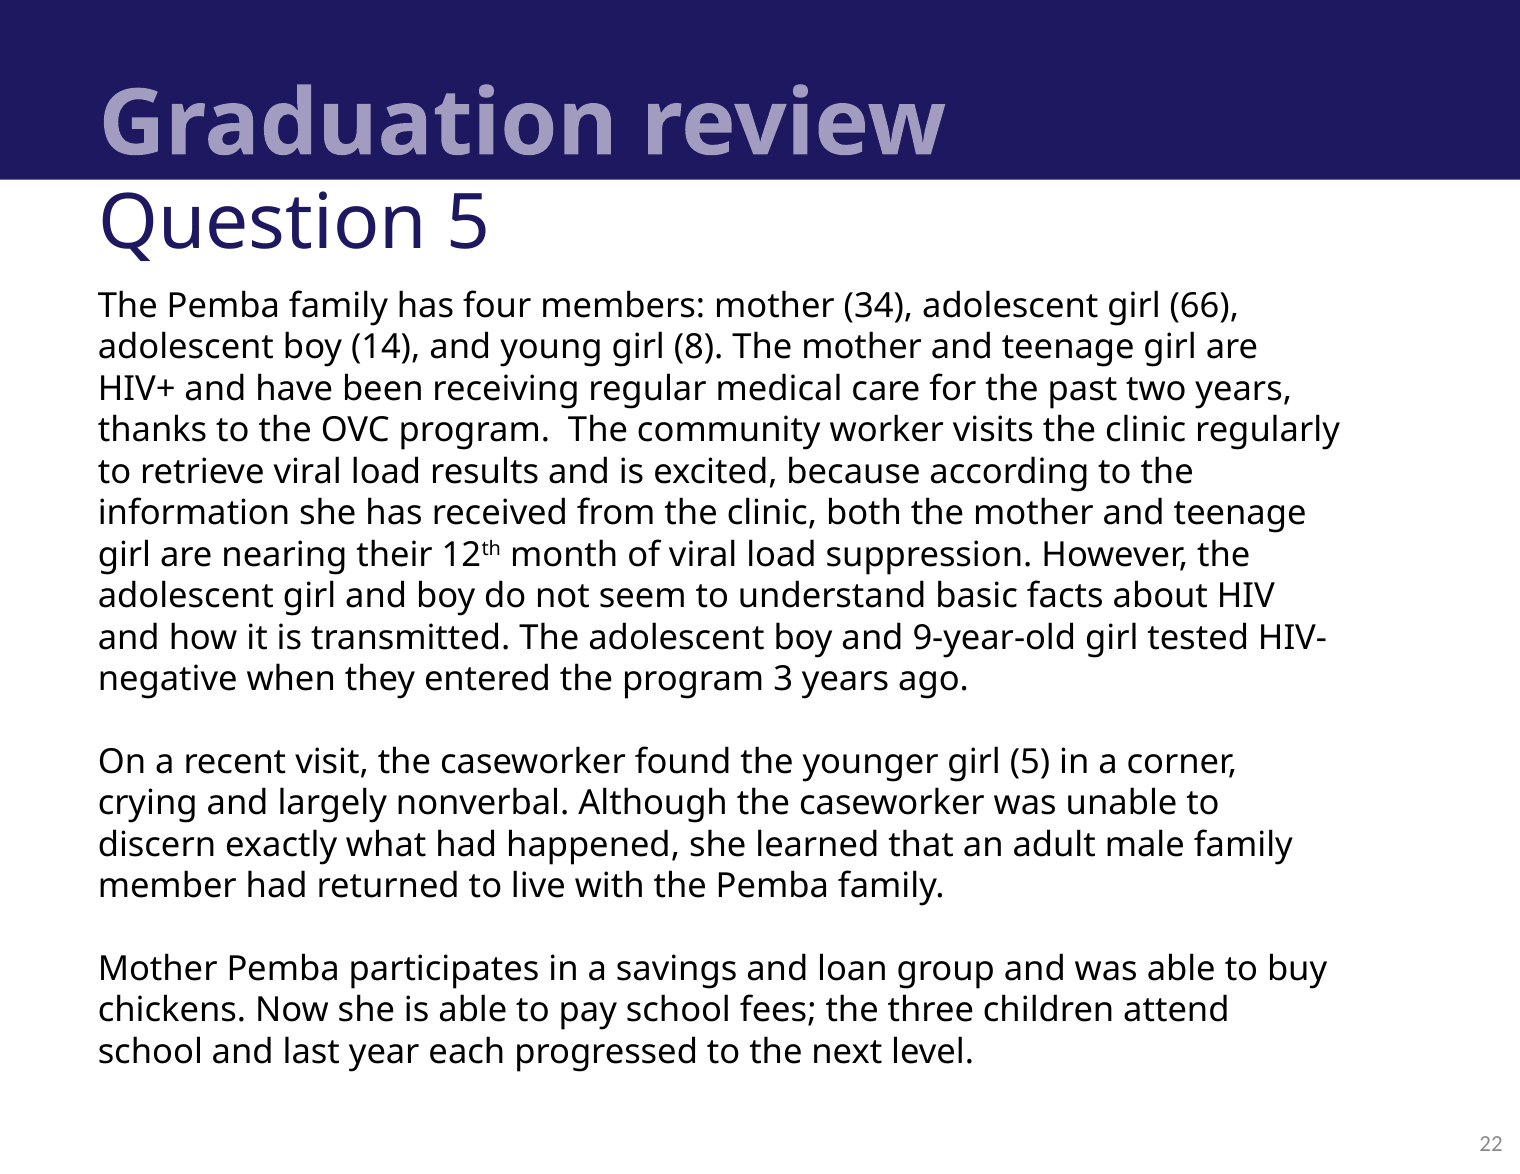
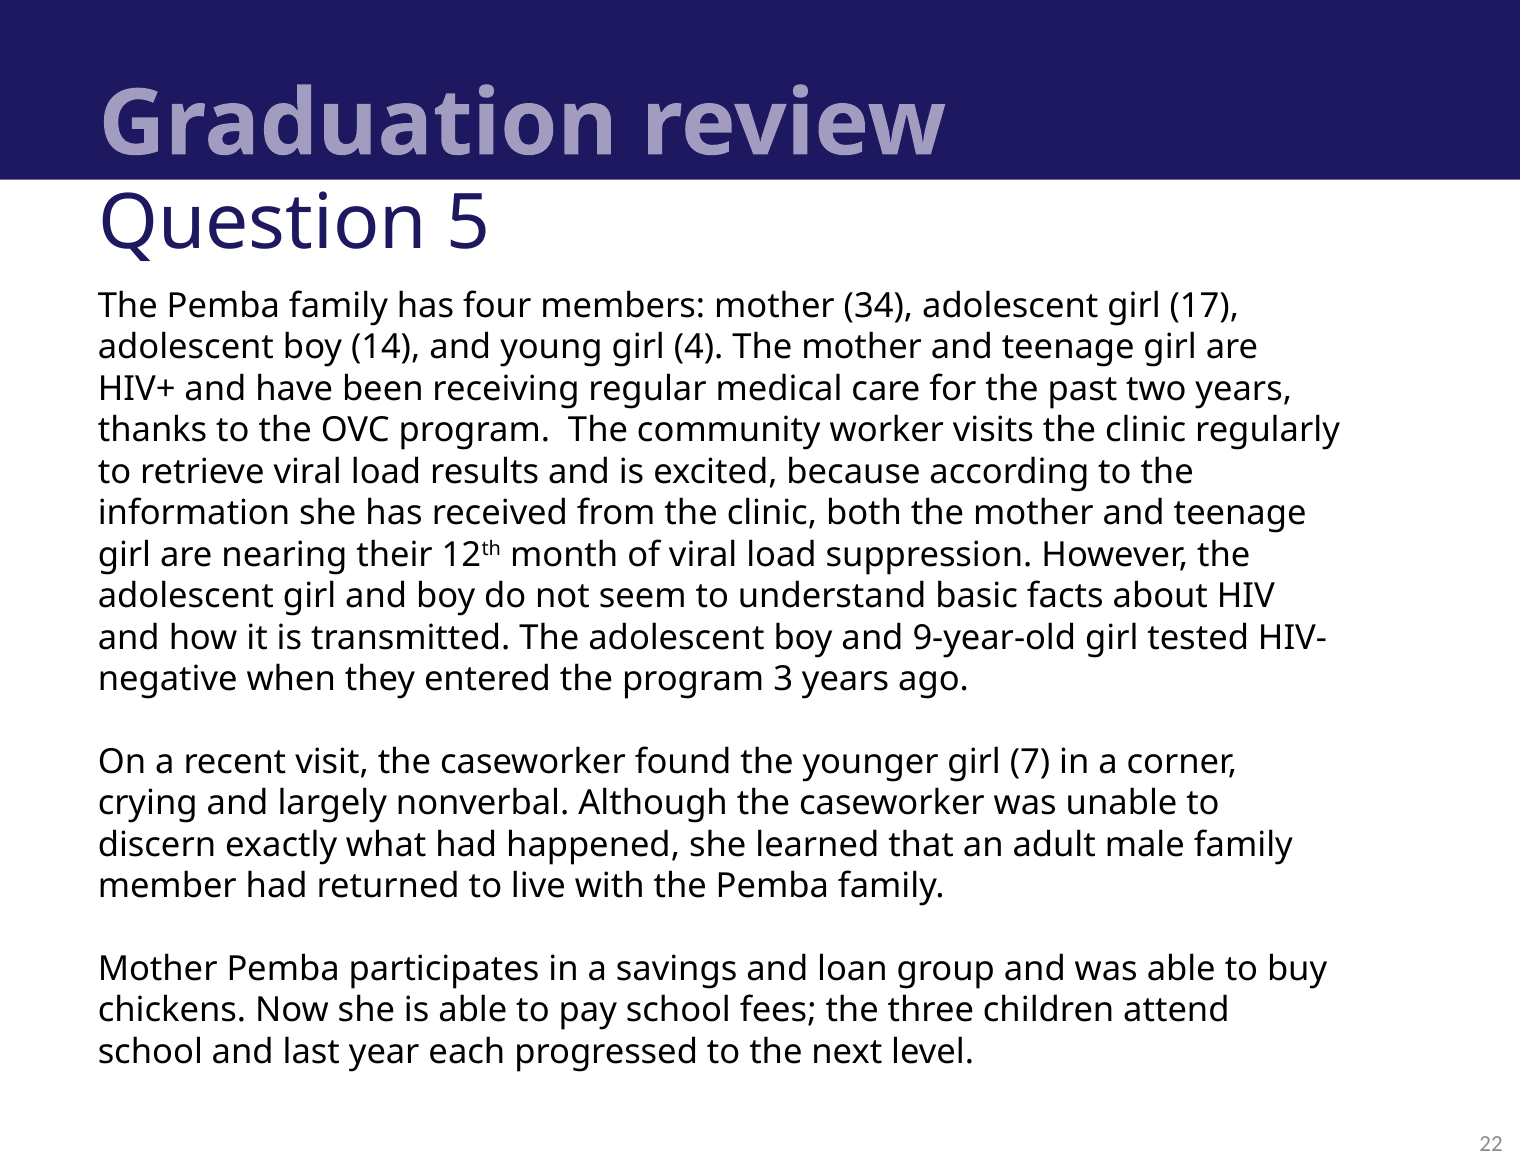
66: 66 -> 17
8: 8 -> 4
girl 5: 5 -> 7
